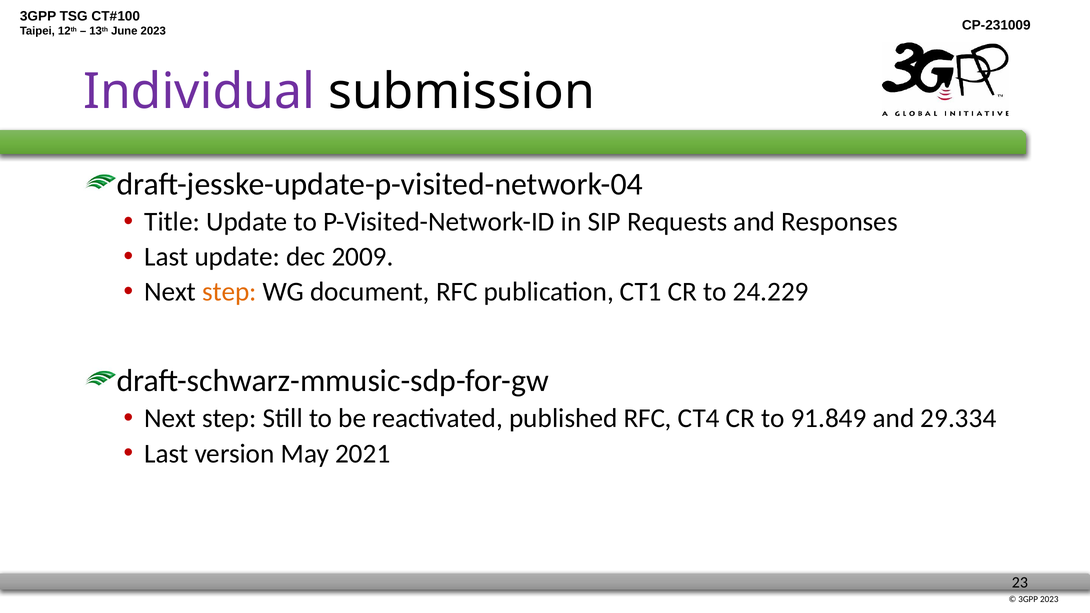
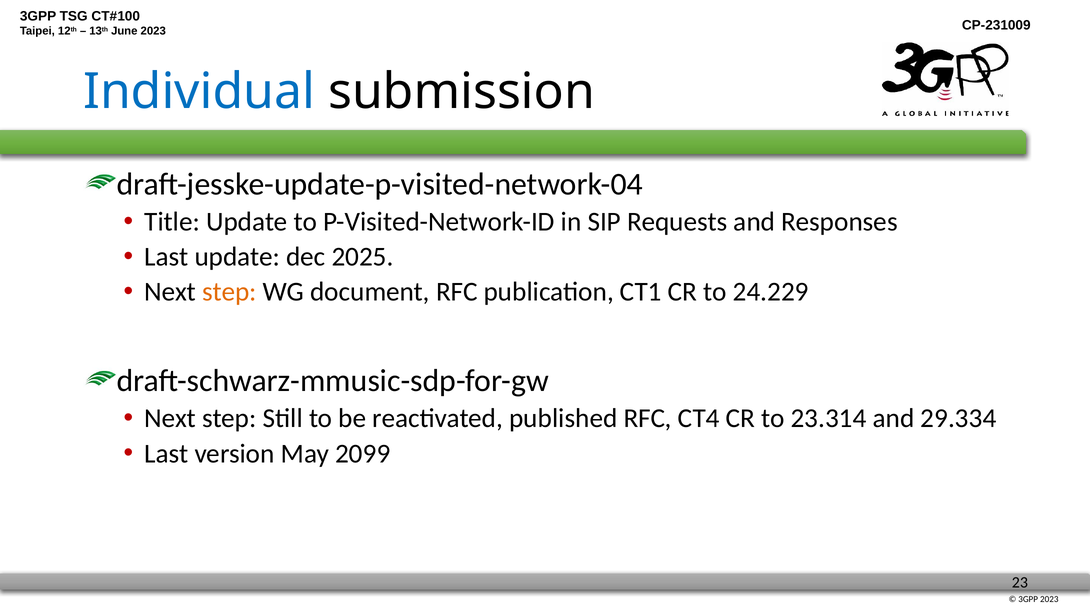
Individual colour: purple -> blue
2009: 2009 -> 2025
91.849: 91.849 -> 23.314
2021: 2021 -> 2099
